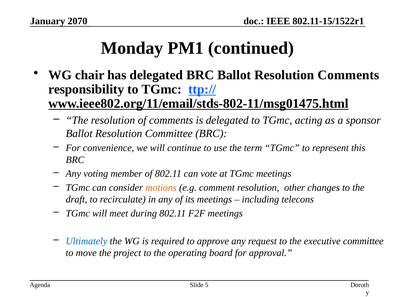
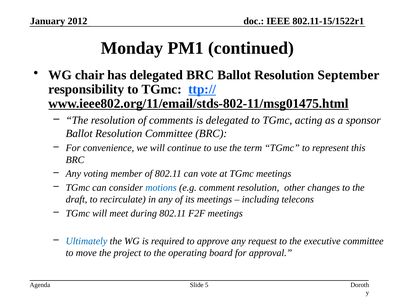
2070: 2070 -> 2012
Resolution Comments: Comments -> September
motions colour: orange -> blue
